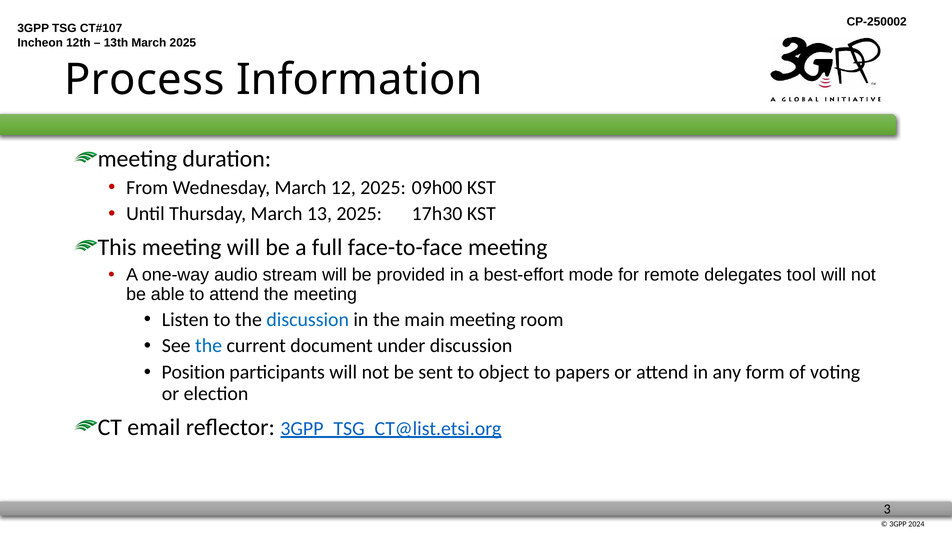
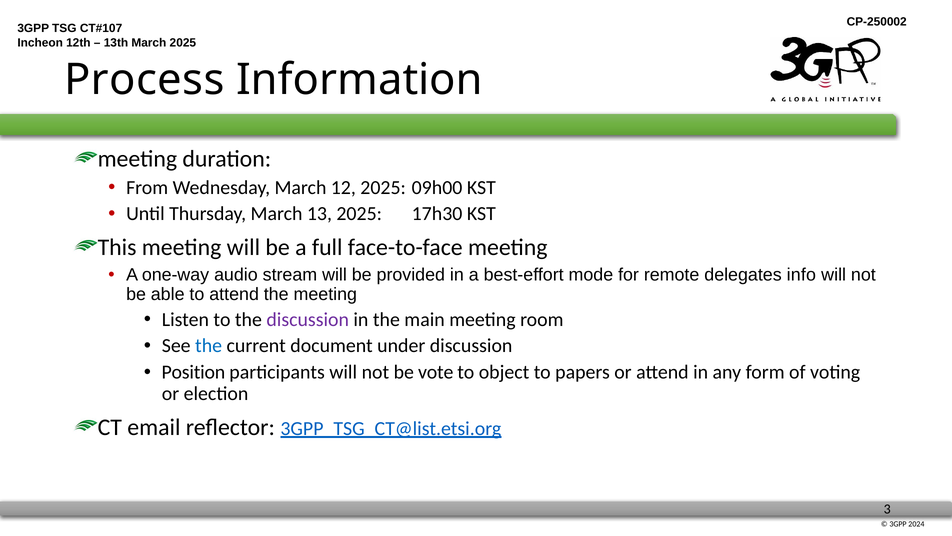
tool: tool -> info
discussion at (308, 319) colour: blue -> purple
sent: sent -> vote
